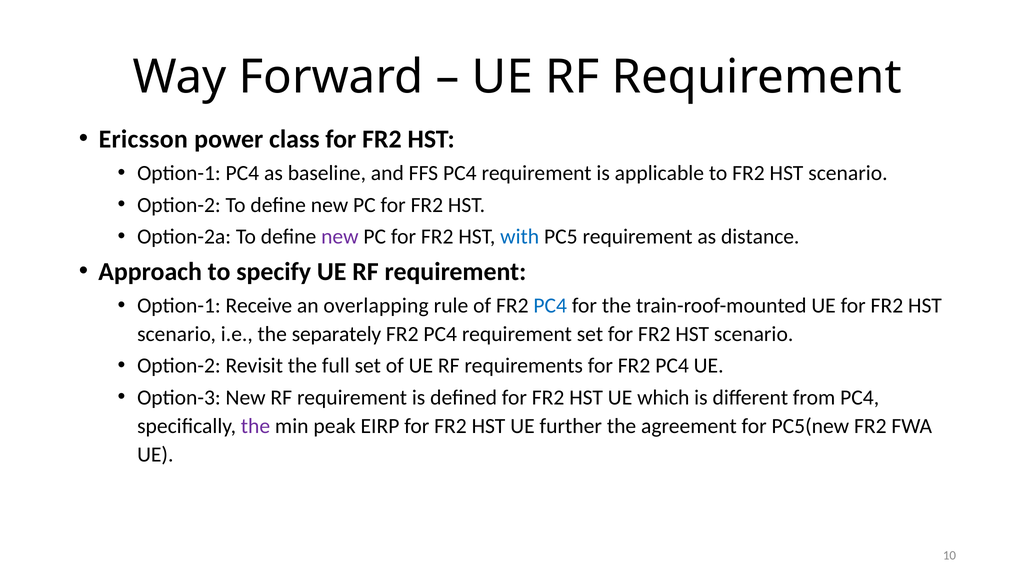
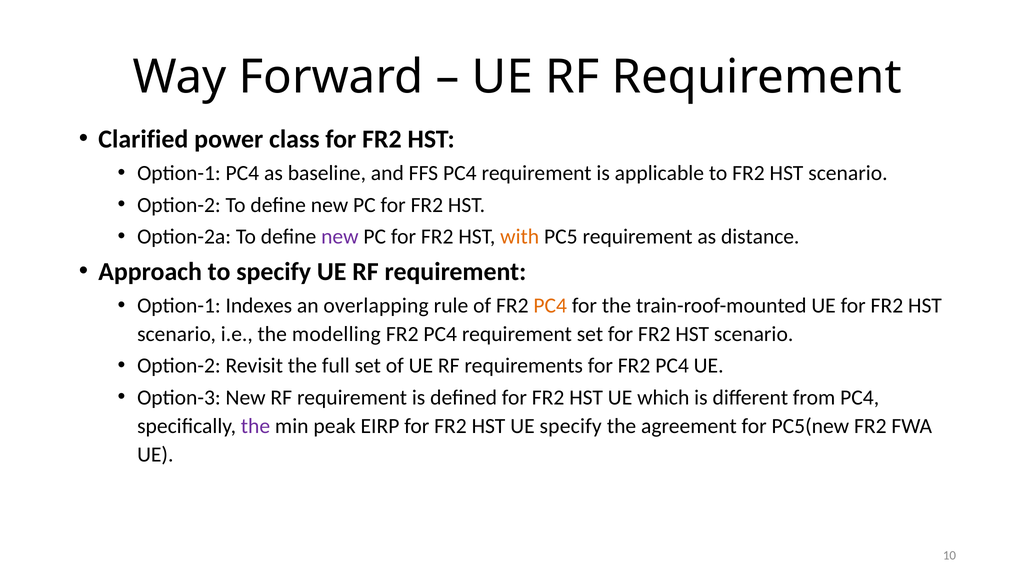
Ericsson: Ericsson -> Clarified
with colour: blue -> orange
Receive: Receive -> Indexes
PC4 at (550, 306) colour: blue -> orange
separately: separately -> modelling
UE further: further -> specify
